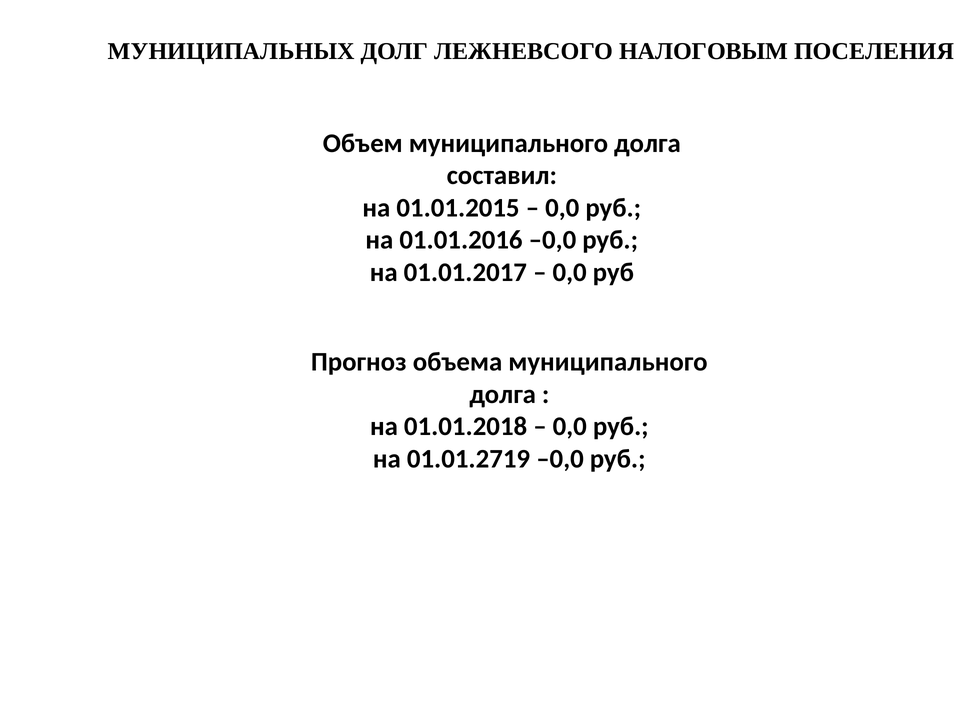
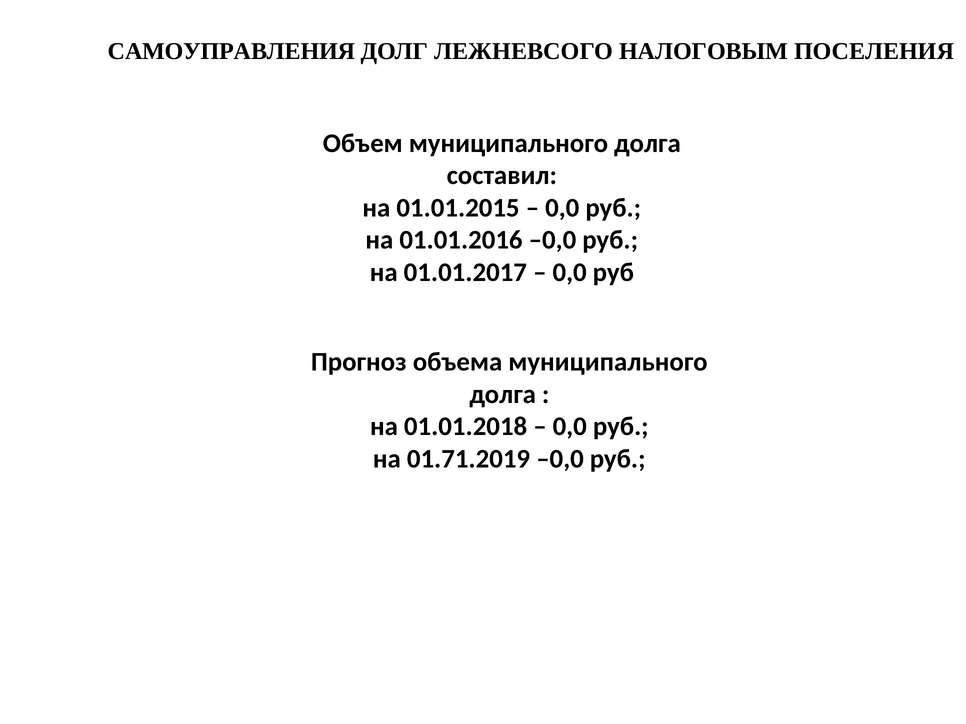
МУНИЦИПАЛЬНЫХ: МУНИЦИПАЛЬНЫХ -> САМОУПРАВЛЕНИЯ
01.01.2719: 01.01.2719 -> 01.71.2019
